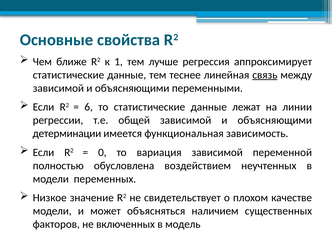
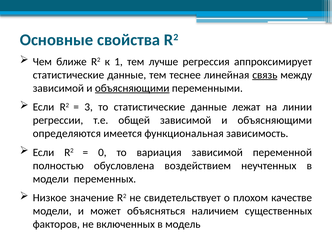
объясняющими at (132, 88) underline: none -> present
6: 6 -> 3
детерминации: детерминации -> определяются
